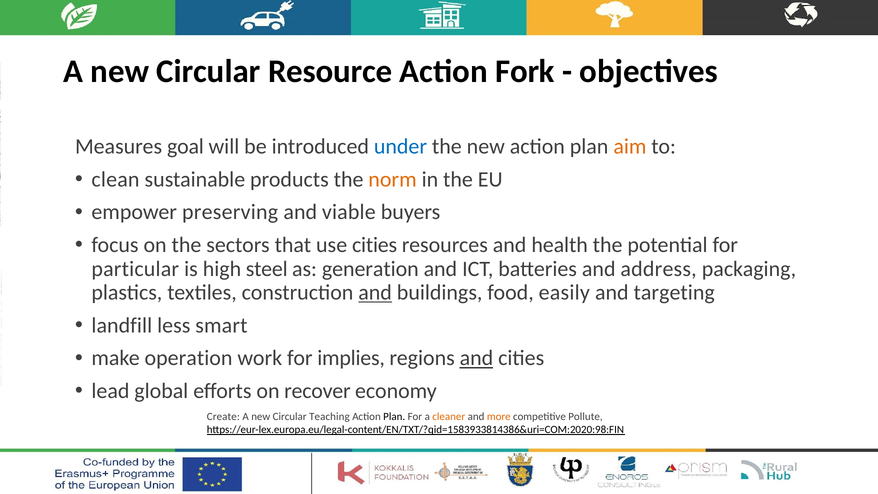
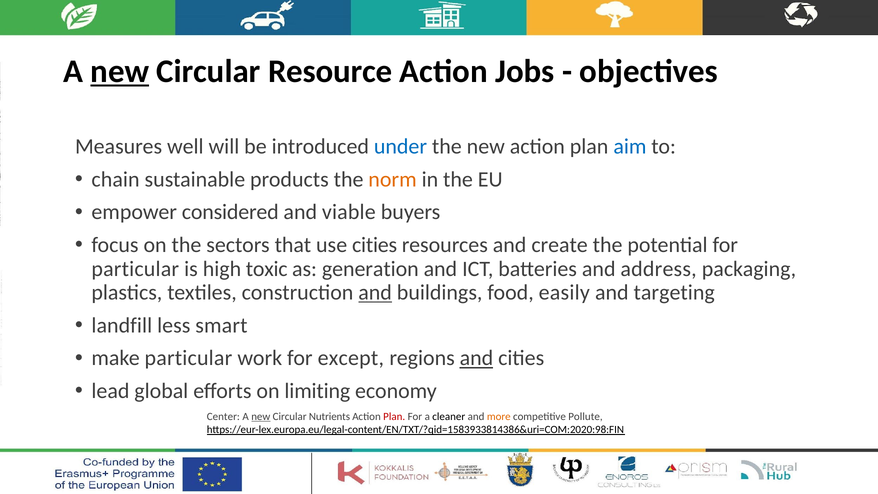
new at (120, 72) underline: none -> present
Fork: Fork -> Jobs
goal: goal -> well
aim colour: orange -> blue
clean: clean -> chain
preserving: preserving -> considered
health: health -> create
steel: steel -> toxic
make operation: operation -> particular
implies: implies -> except
recover: recover -> limiting
Create: Create -> Center
new at (261, 416) underline: none -> present
Teaching: Teaching -> Nutrients
Plan at (394, 416) colour: black -> red
cleaner colour: orange -> black
